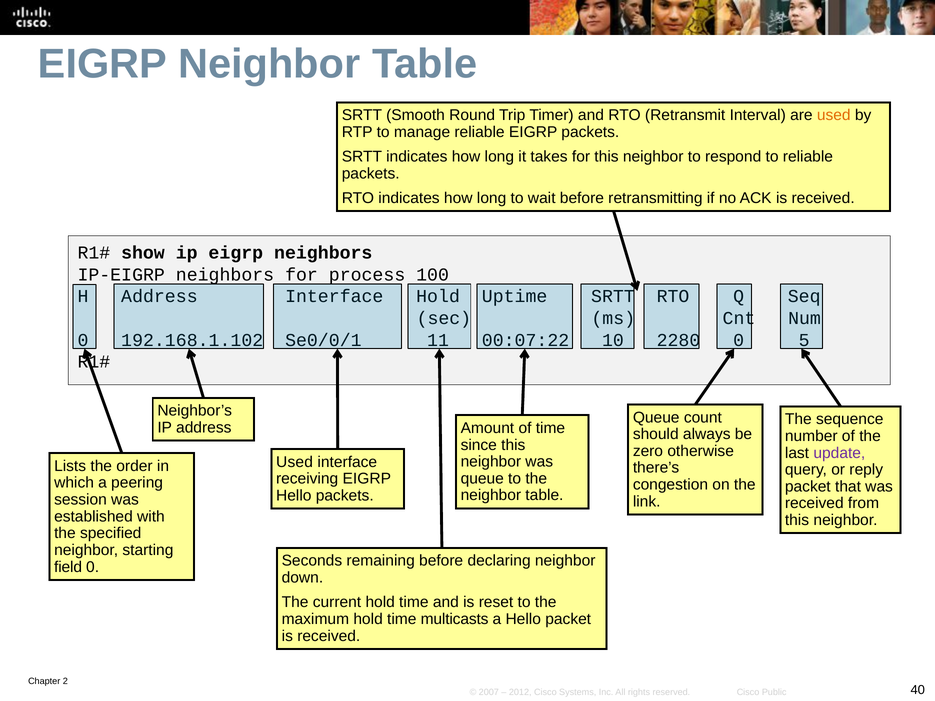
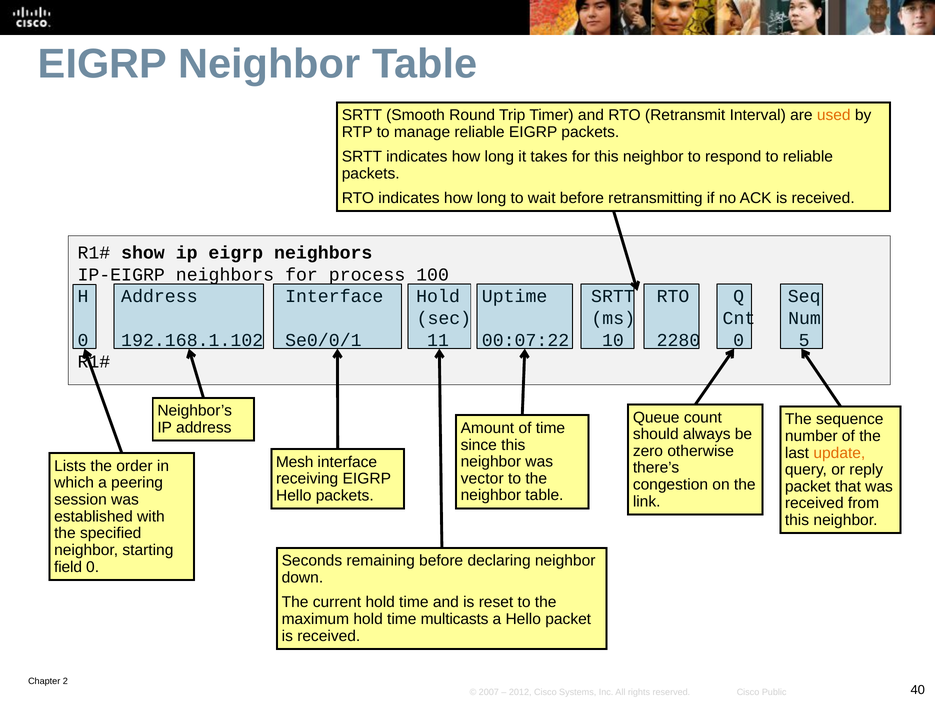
update colour: purple -> orange
Used at (295, 462): Used -> Mesh
queue at (482, 479): queue -> vector
